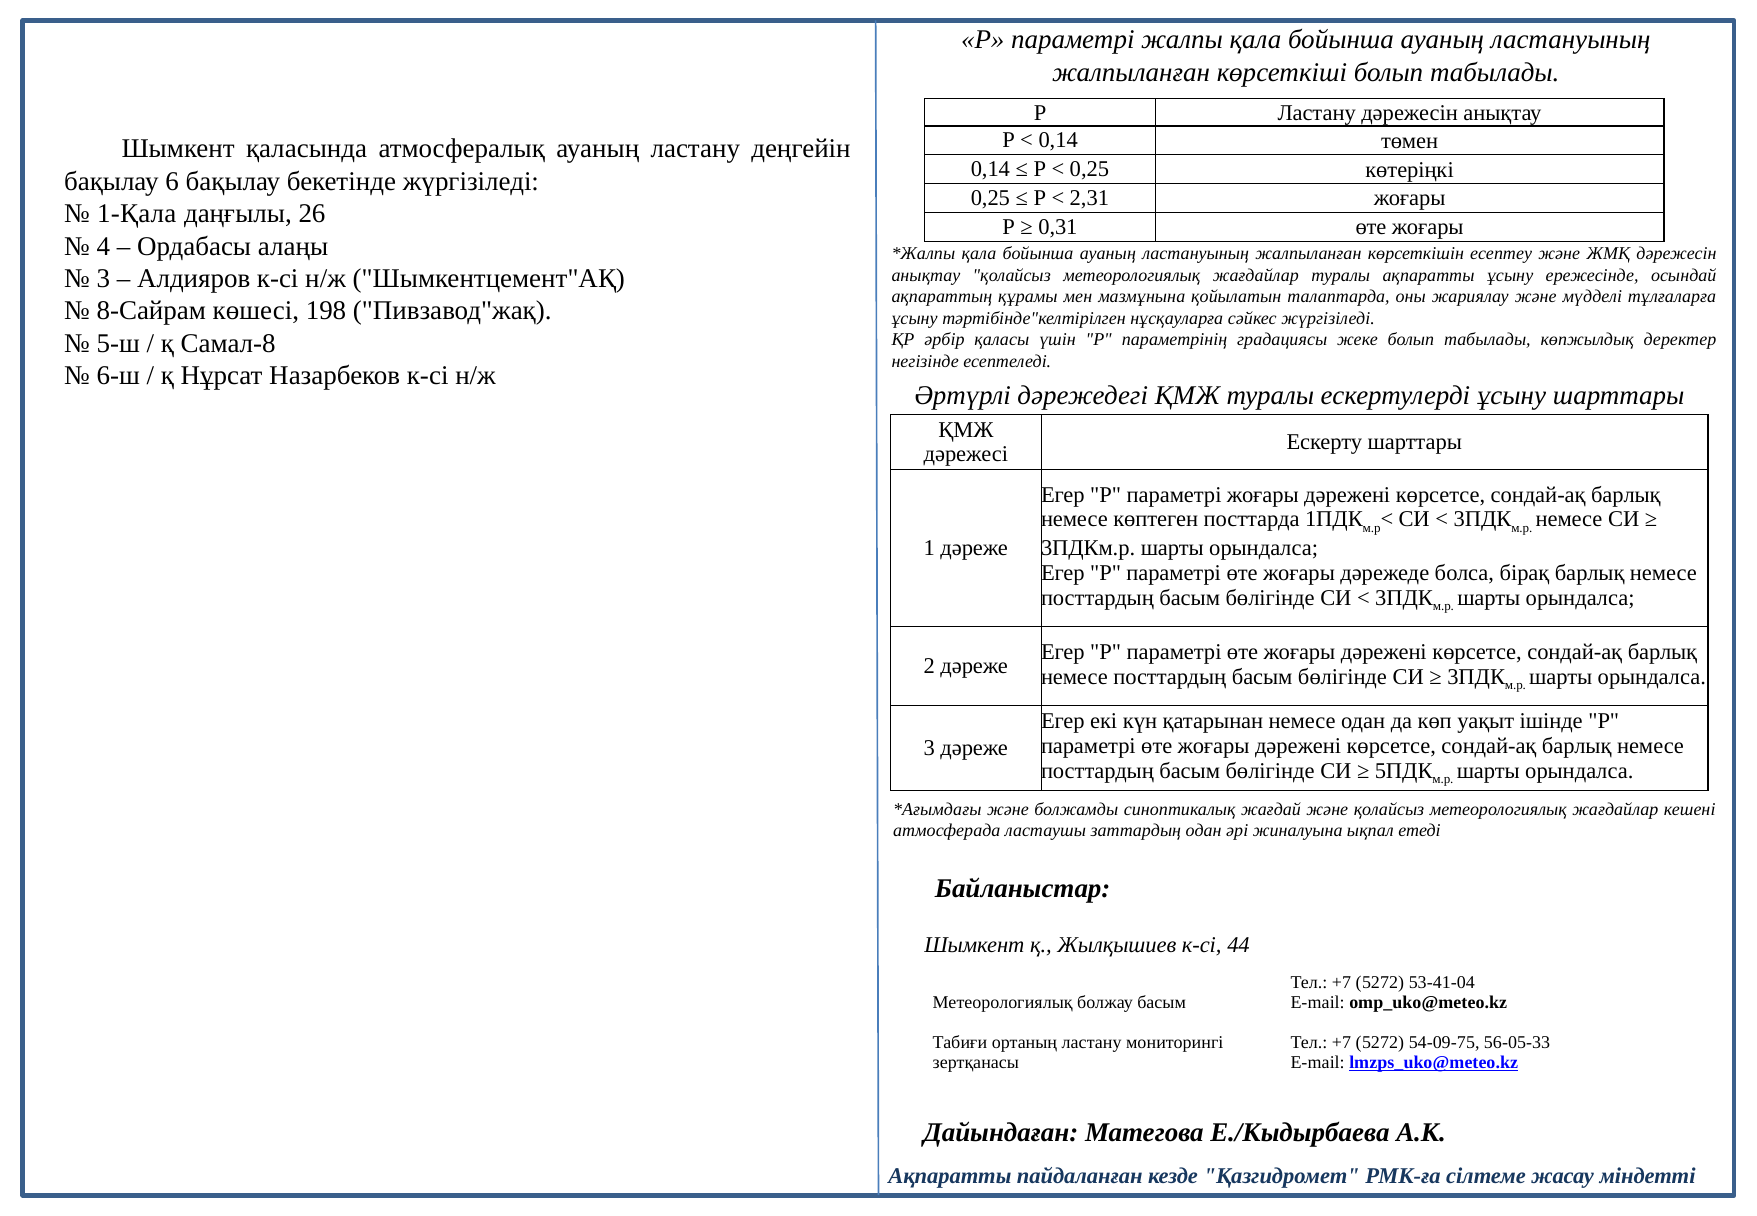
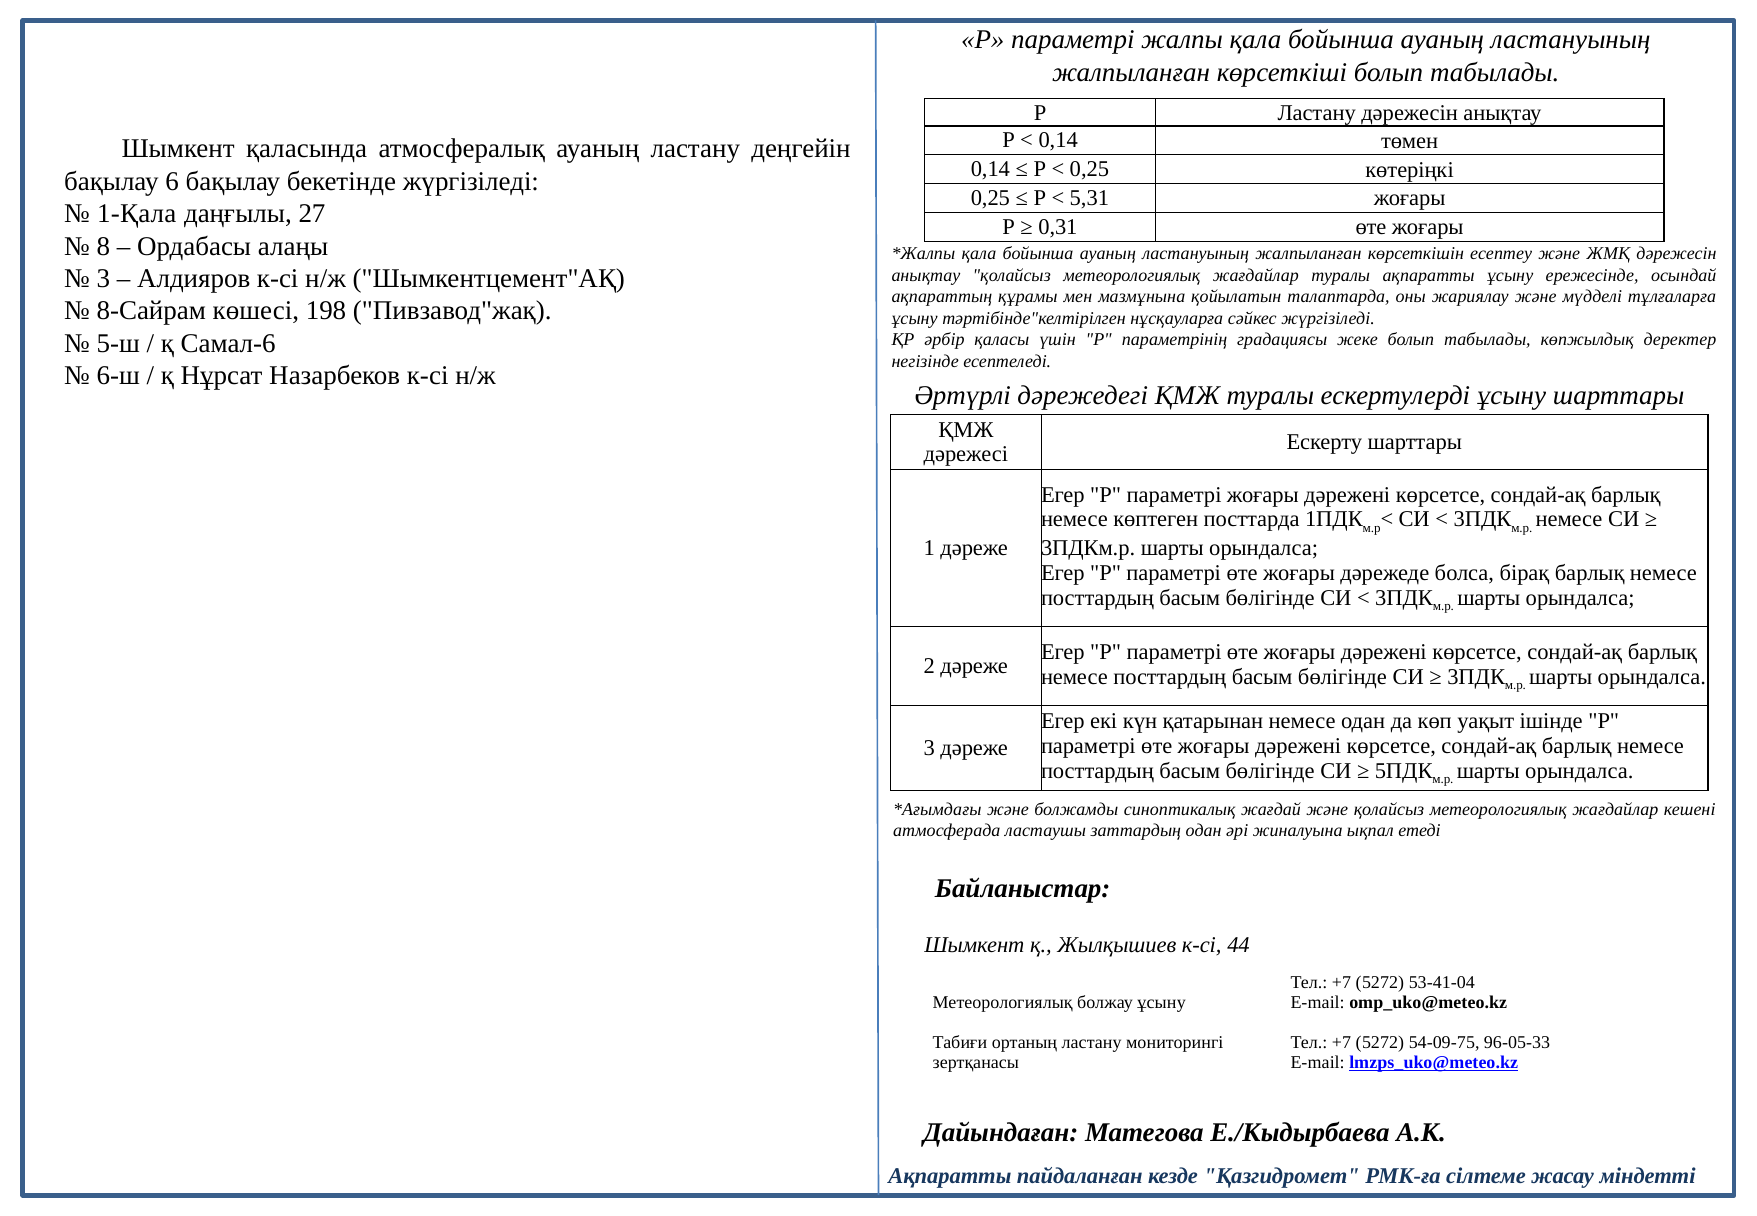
2,31: 2,31 -> 5,31
26: 26 -> 27
4: 4 -> 8
Самал-8: Самал-8 -> Самал-6
болжау басым: басым -> ұсыну
56-05-33: 56-05-33 -> 96-05-33
